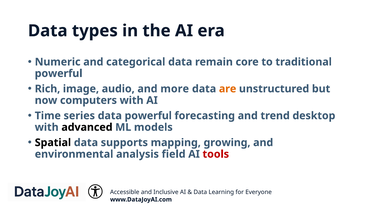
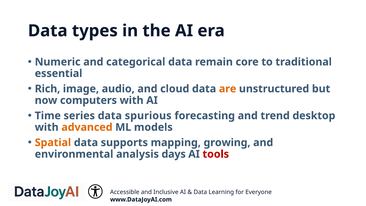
powerful at (59, 73): powerful -> essential
more: more -> cloud
data powerful: powerful -> spurious
advanced colour: black -> orange
Spatial colour: black -> orange
field: field -> days
